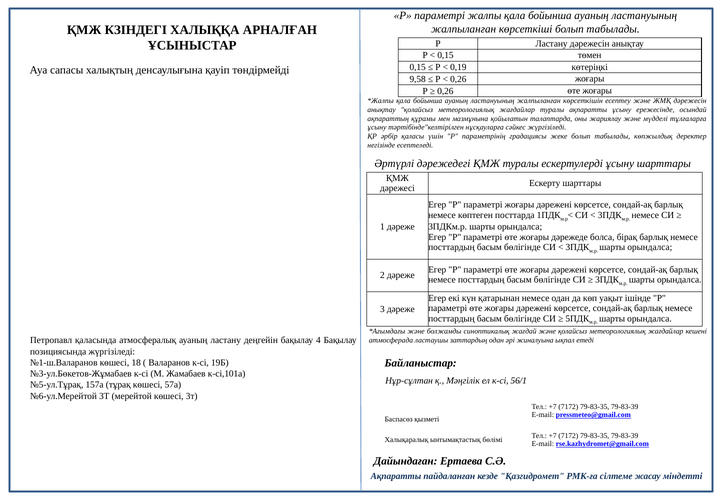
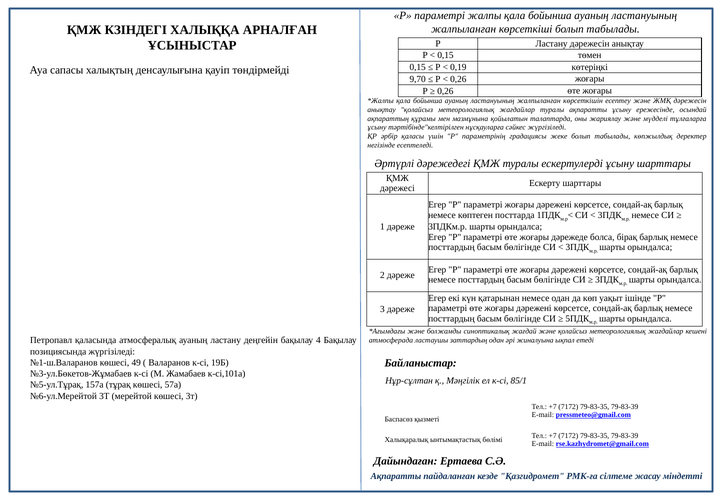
9,58: 9,58 -> 9,70
18: 18 -> 49
56/1: 56/1 -> 85/1
